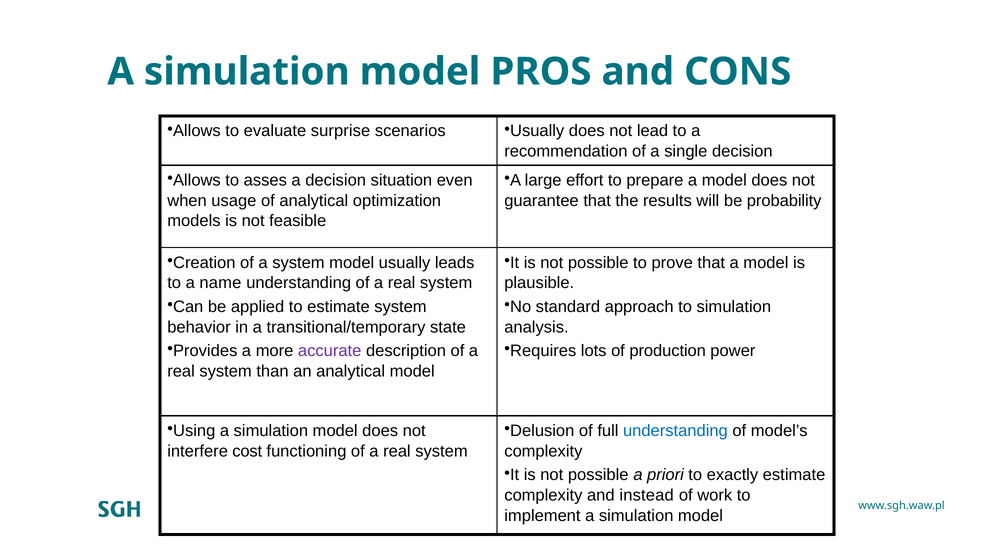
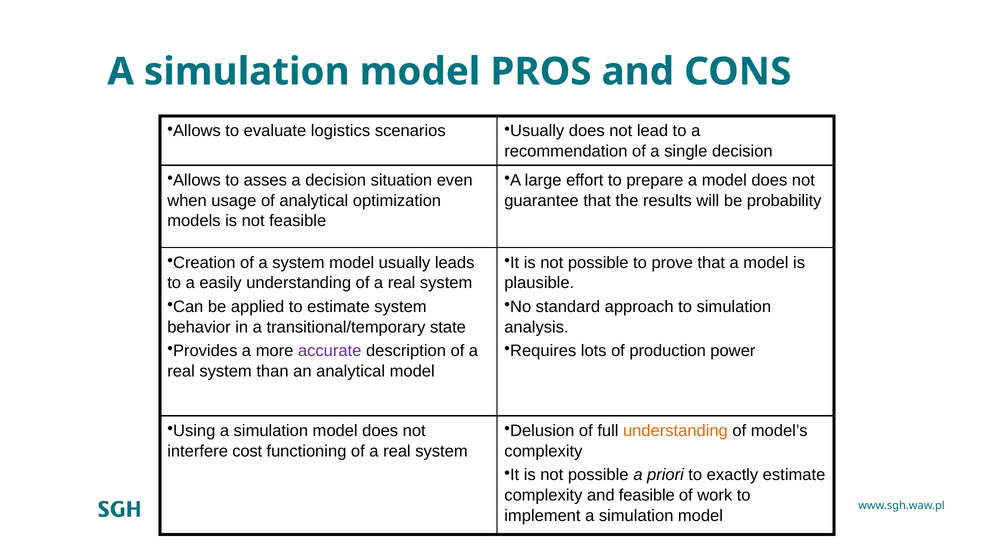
surprise: surprise -> logistics
name: name -> easily
understanding at (675, 431) colour: blue -> orange
and instead: instead -> feasible
